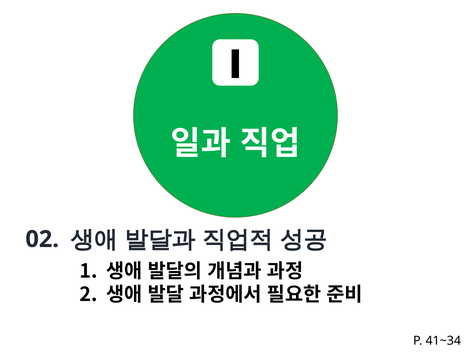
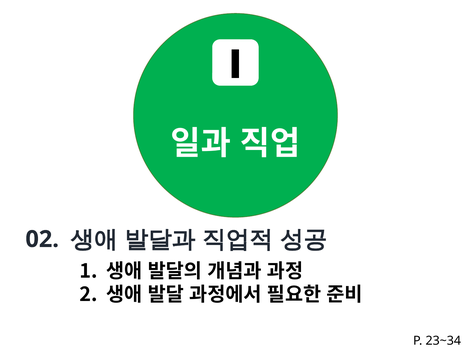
41~34: 41~34 -> 23~34
